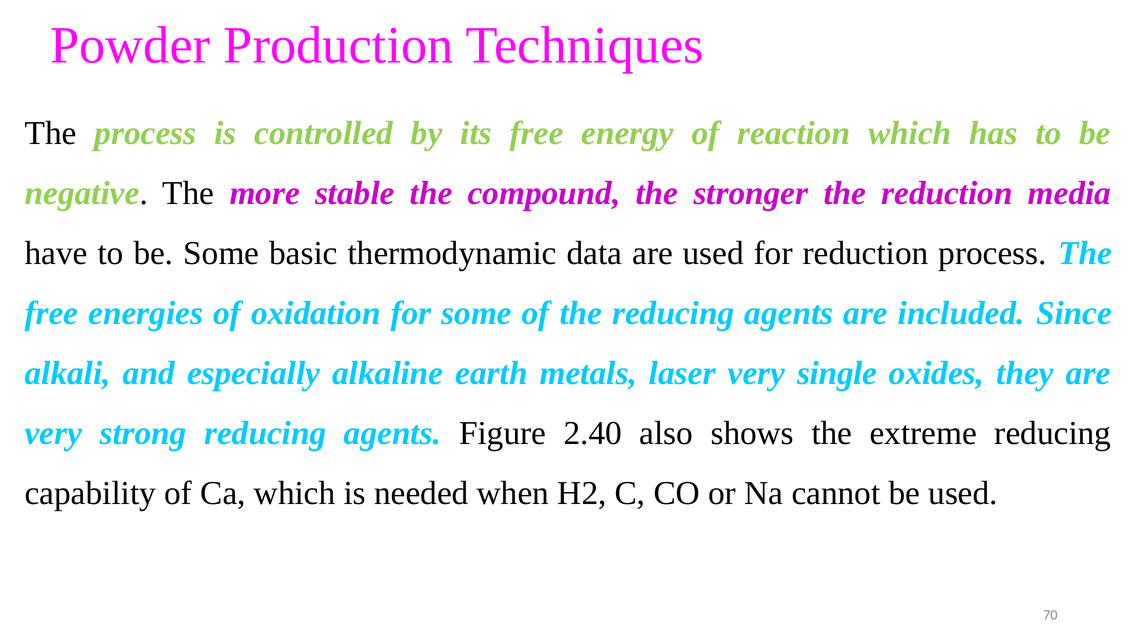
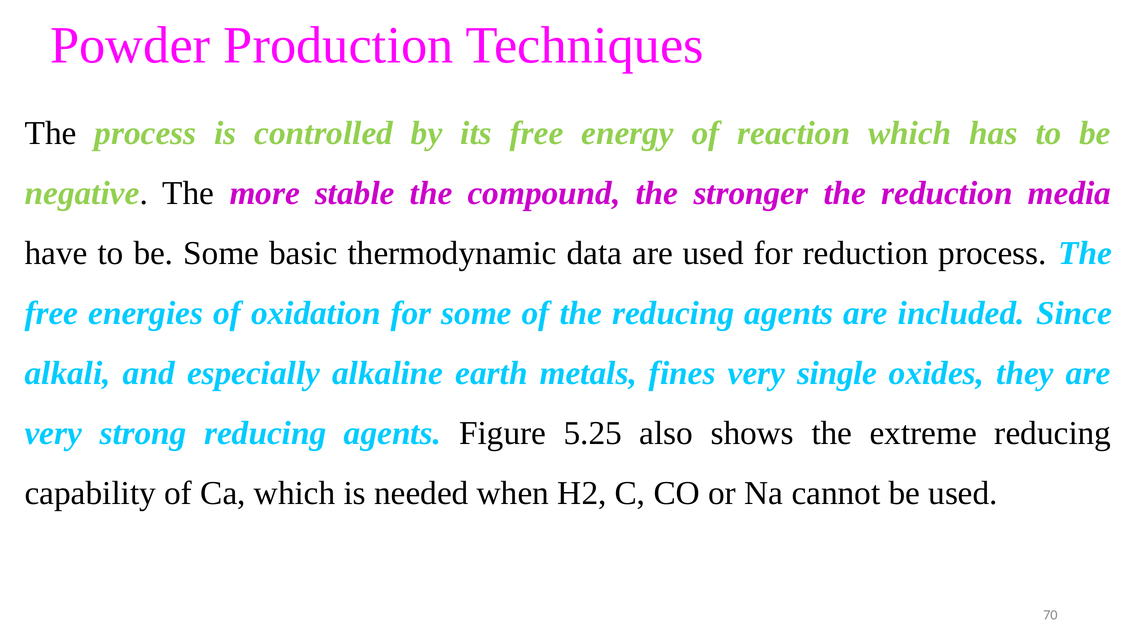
laser: laser -> fines
2.40: 2.40 -> 5.25
